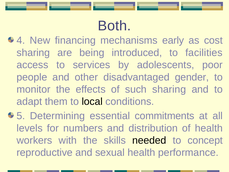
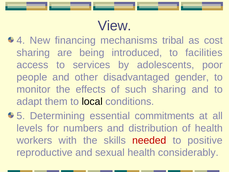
Both: Both -> View
early: early -> tribal
needed colour: black -> red
concept: concept -> positive
performance: performance -> considerably
